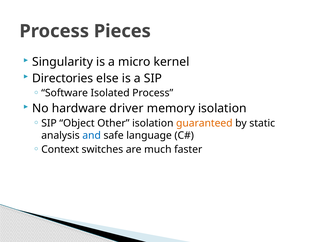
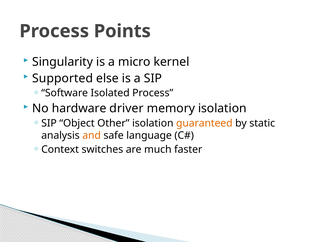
Pieces: Pieces -> Points
Directories: Directories -> Supported
and colour: blue -> orange
